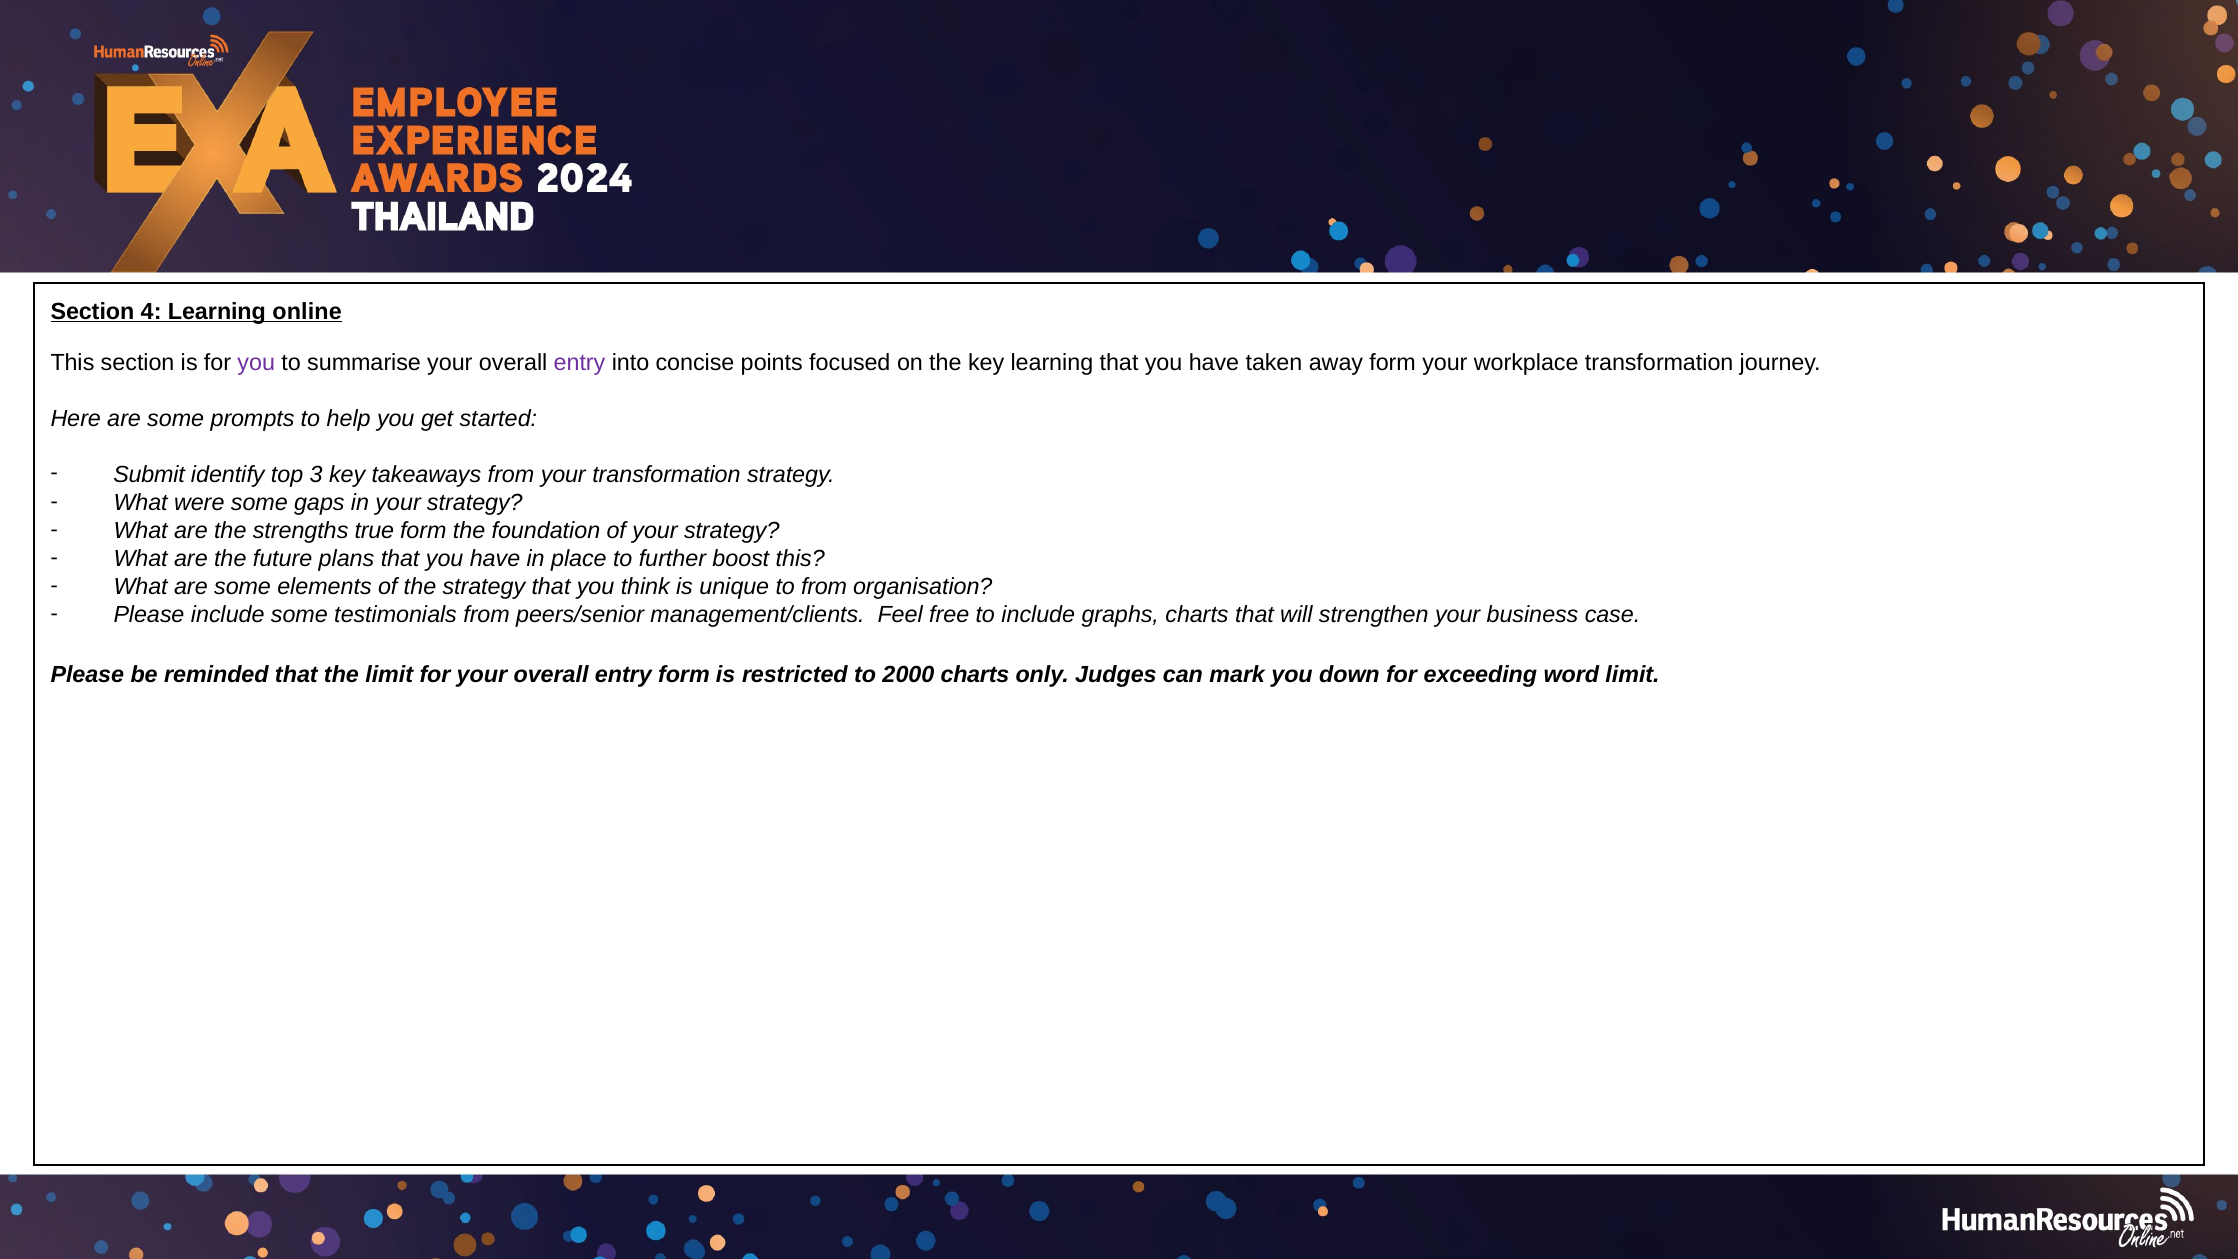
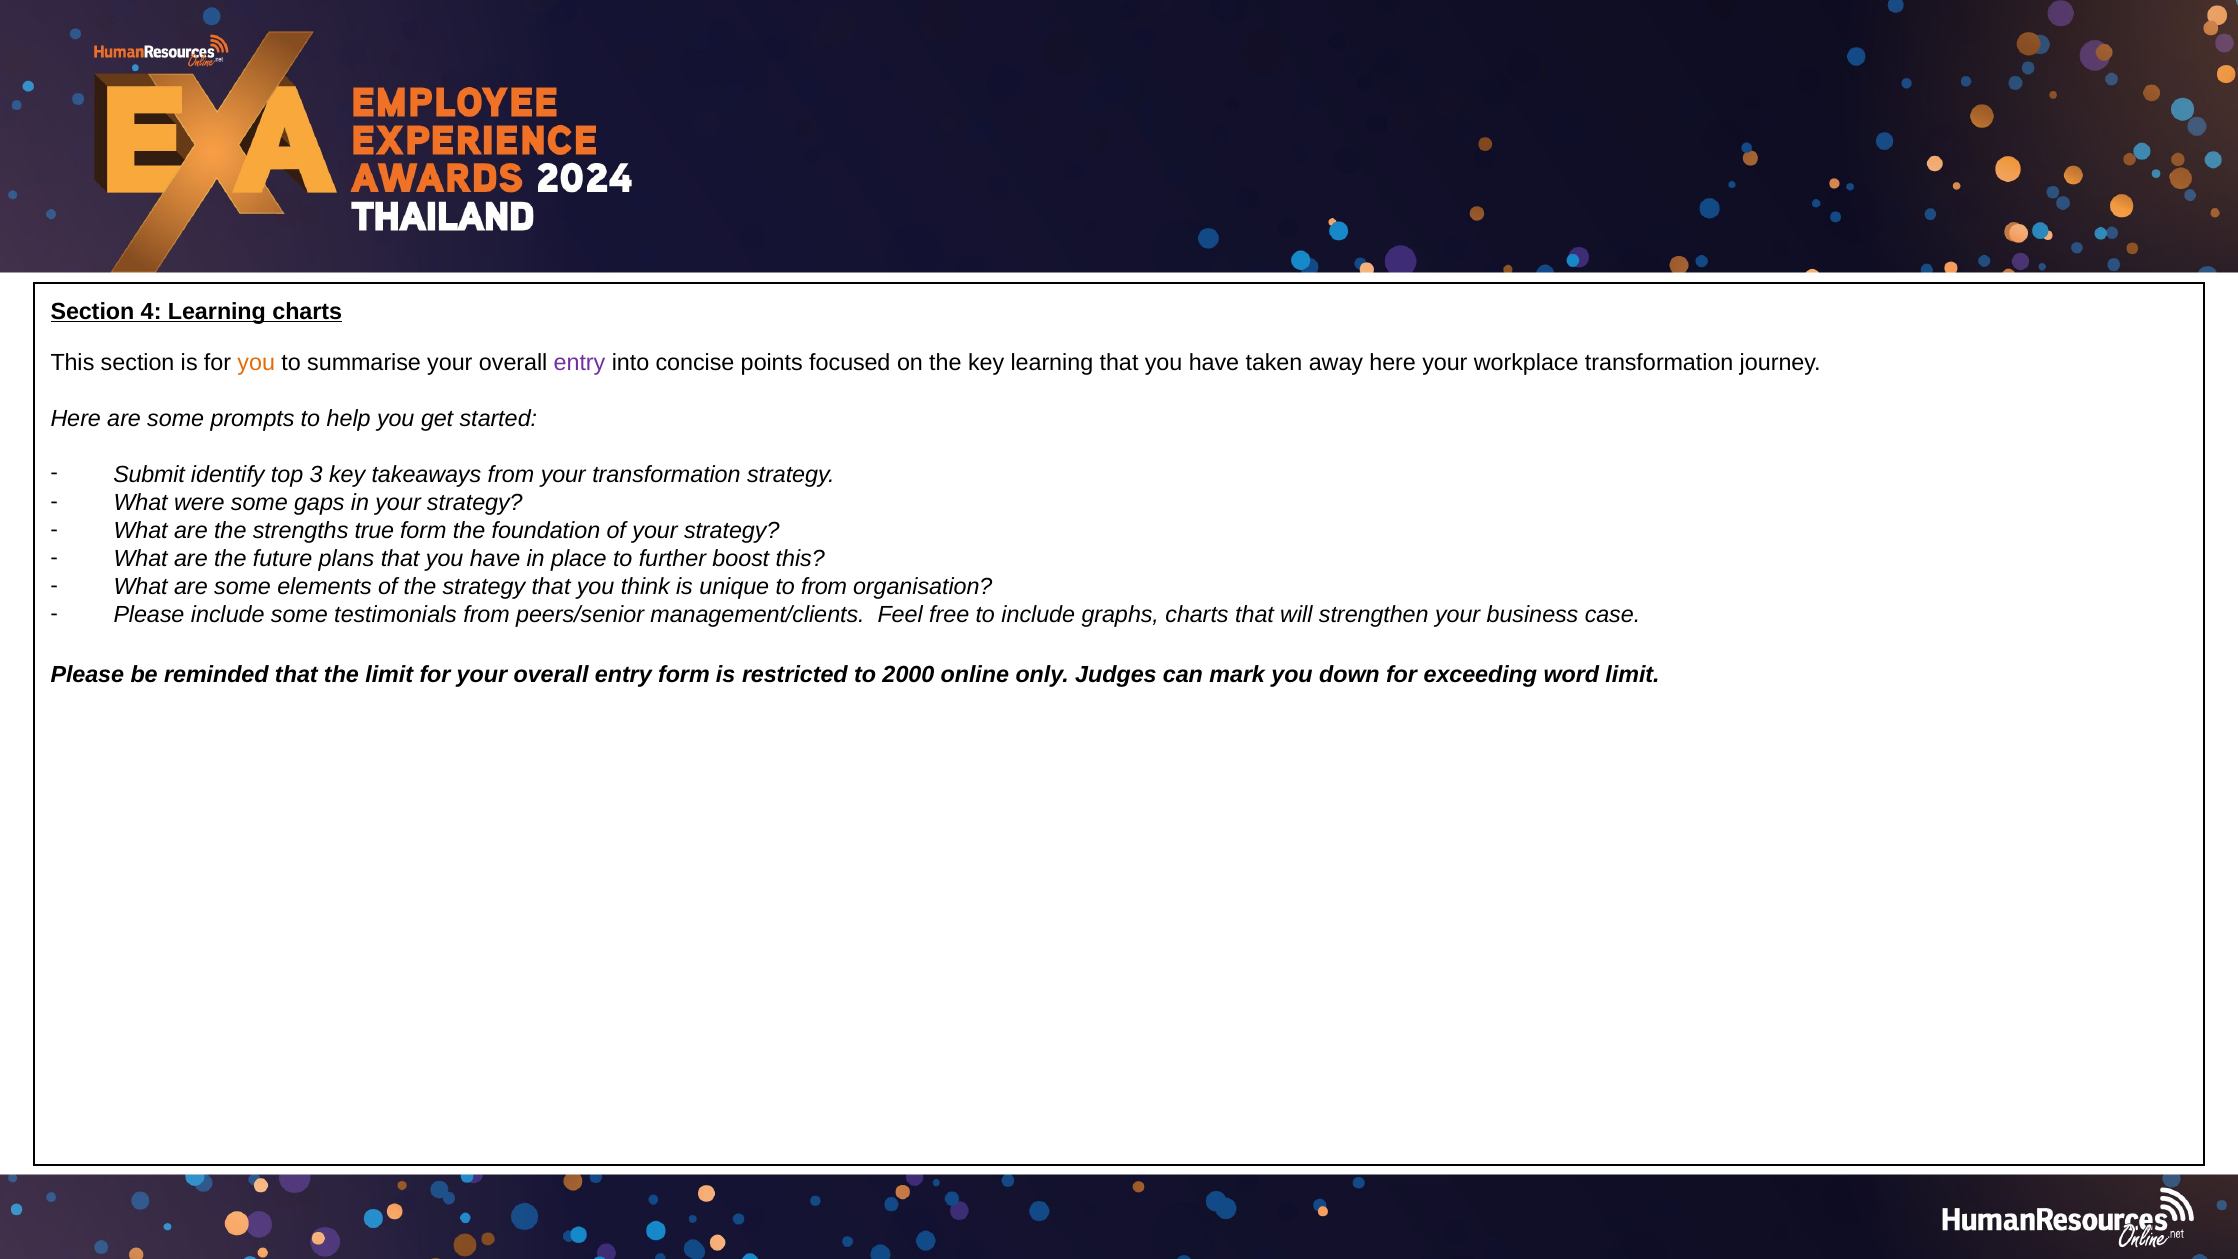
Learning online: online -> charts
you at (256, 363) colour: purple -> orange
away form: form -> here
2000 charts: charts -> online
